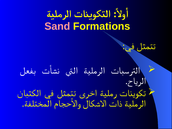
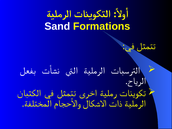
Sand colour: pink -> white
